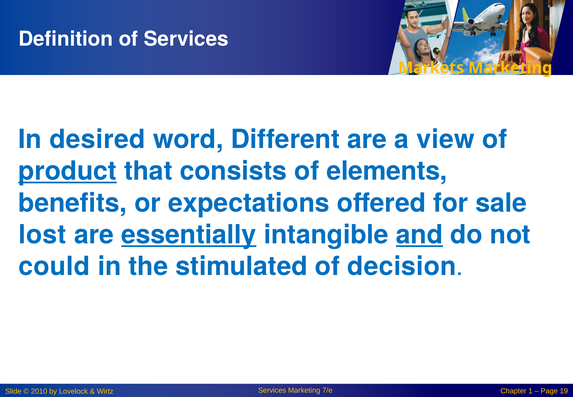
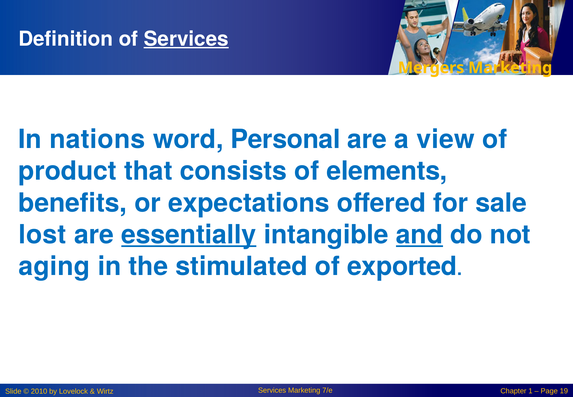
Services at (186, 39) underline: none -> present
Markets: Markets -> Mergers
desired: desired -> nations
Different: Different -> Personal
product underline: present -> none
could: could -> aging
decision: decision -> exported
